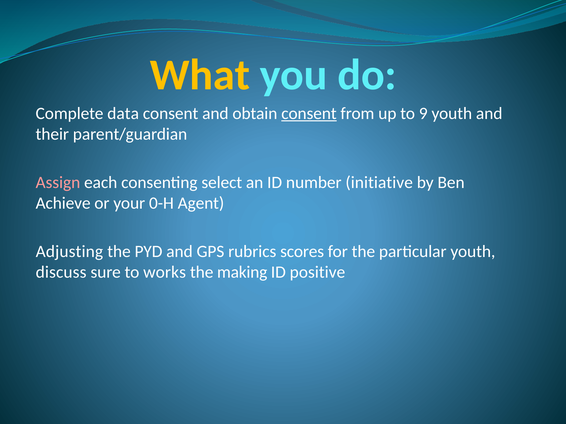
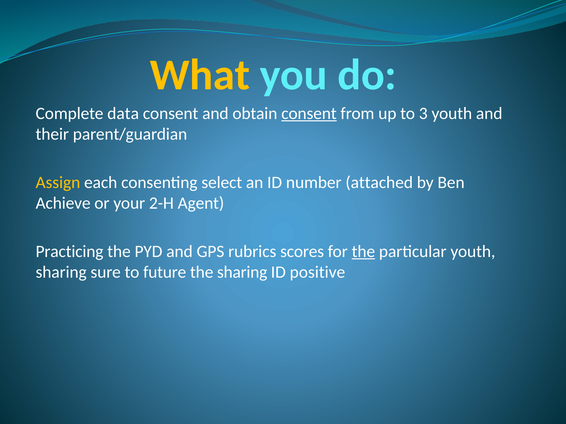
9: 9 -> 3
Assign colour: pink -> yellow
initiative: initiative -> attached
0-H: 0-H -> 2-H
Adjusting: Adjusting -> Practicing
the at (363, 252) underline: none -> present
discuss at (61, 272): discuss -> sharing
works: works -> future
the making: making -> sharing
